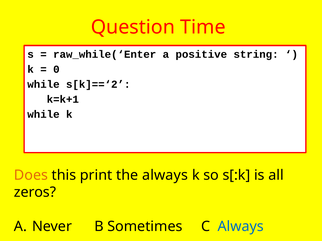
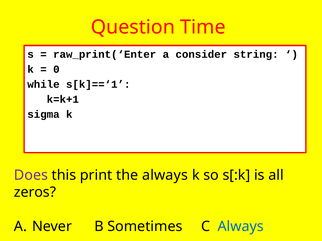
raw_while(‘Enter: raw_while(‘Enter -> raw_print(‘Enter
positive: positive -> consider
s[k]==‘2: s[k]==‘2 -> s[k]==‘1
while at (43, 115): while -> sigma
Does colour: orange -> purple
